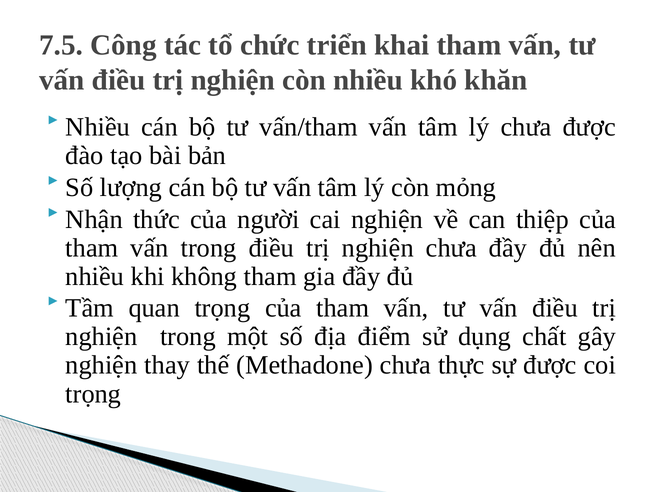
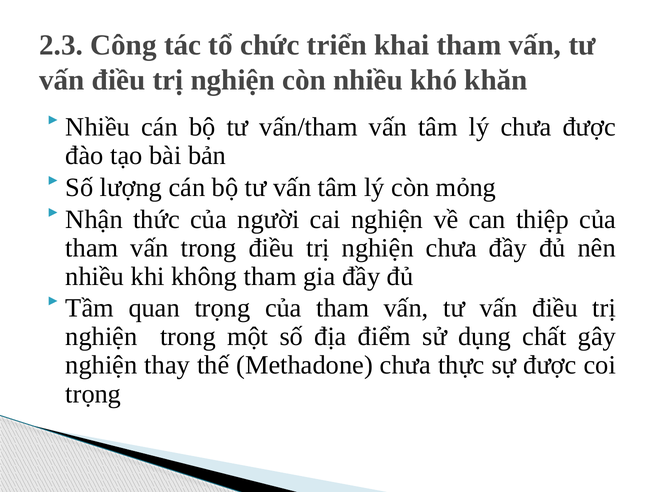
7.5: 7.5 -> 2.3
